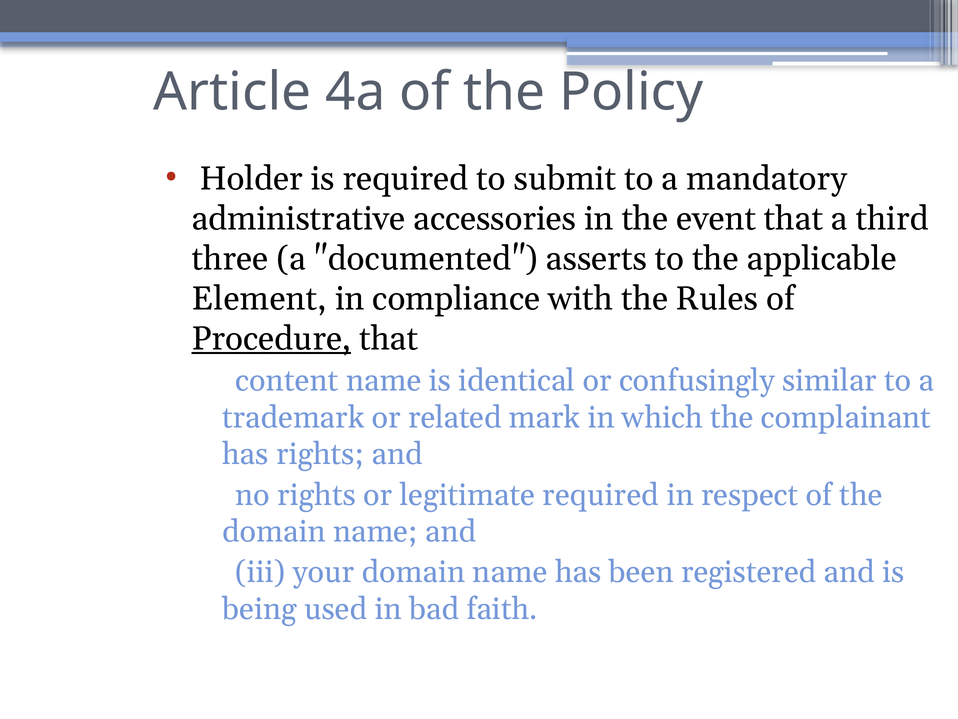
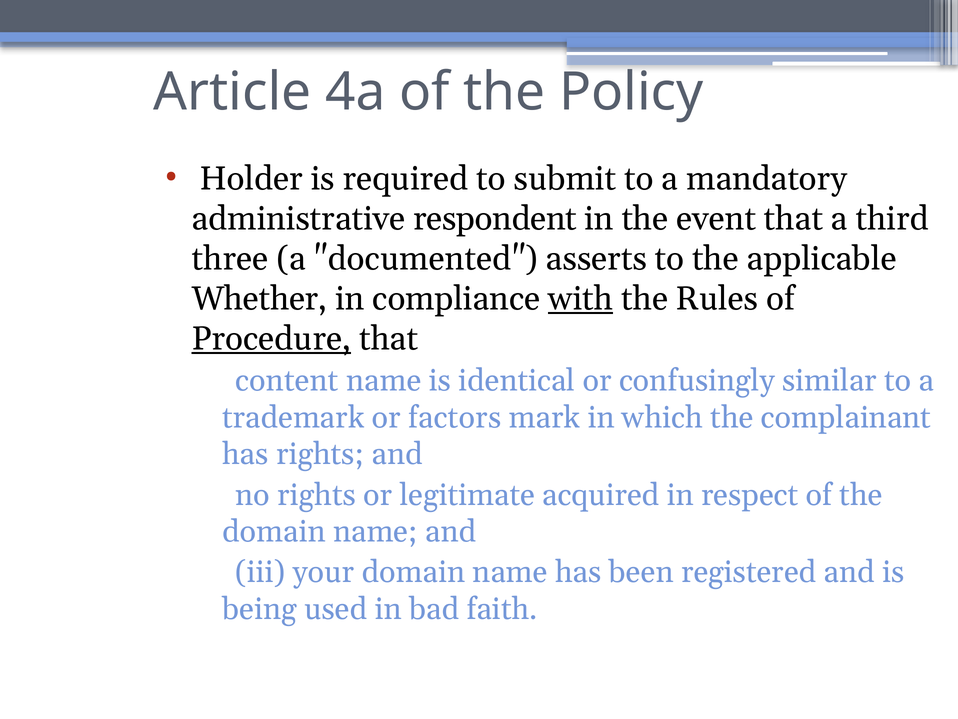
accessories: accessories -> respondent
Element: Element -> Whether
with underline: none -> present
related: related -> factors
legitimate required: required -> acquired
